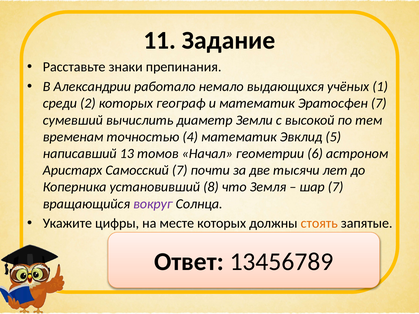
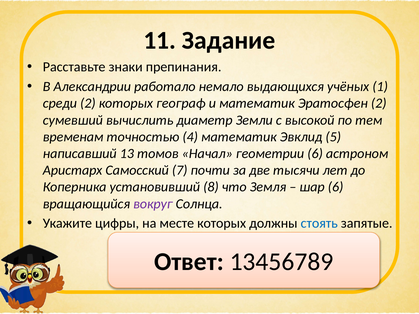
Эратосфен 7: 7 -> 2
шар 7: 7 -> 6
стоять colour: orange -> blue
